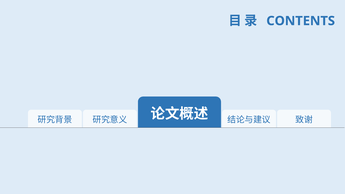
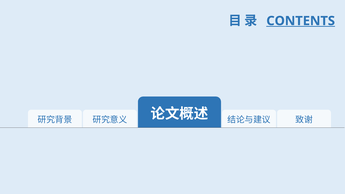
CONTENTS underline: none -> present
